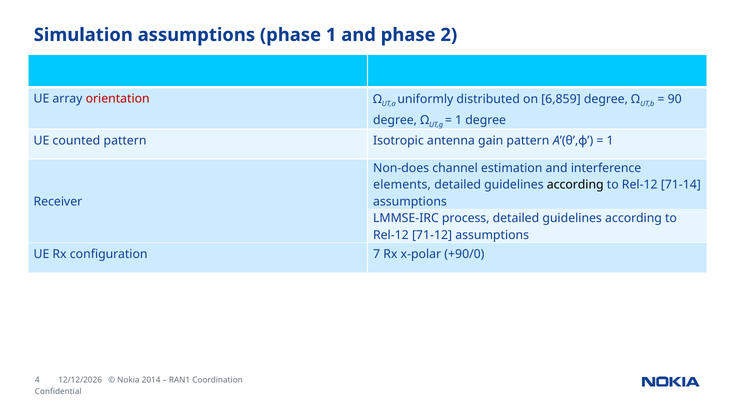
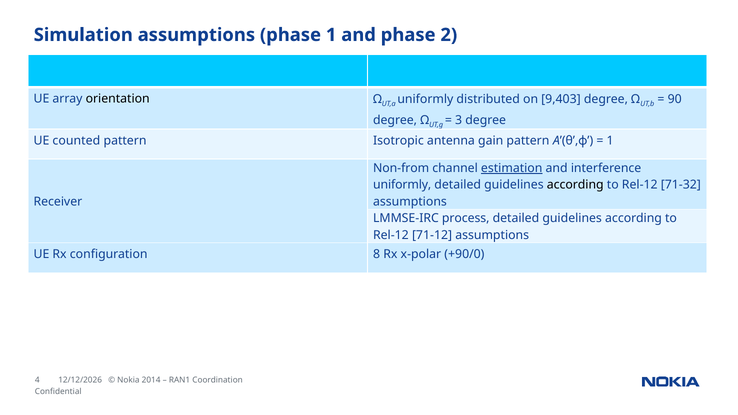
orientation colour: red -> black
6,859: 6,859 -> 9,403
1 at (459, 120): 1 -> 3
Non-does: Non-does -> Non-from
estimation underline: none -> present
elements at (402, 185): elements -> uniformly
71-14: 71-14 -> 71-32
7: 7 -> 8
